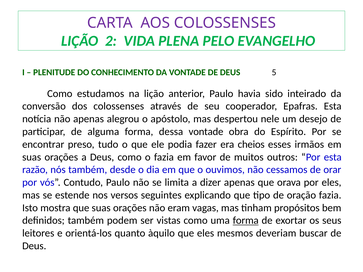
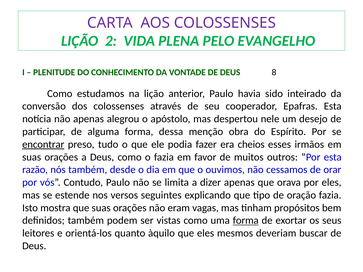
5: 5 -> 8
dessa vontade: vontade -> menção
encontrar underline: none -> present
